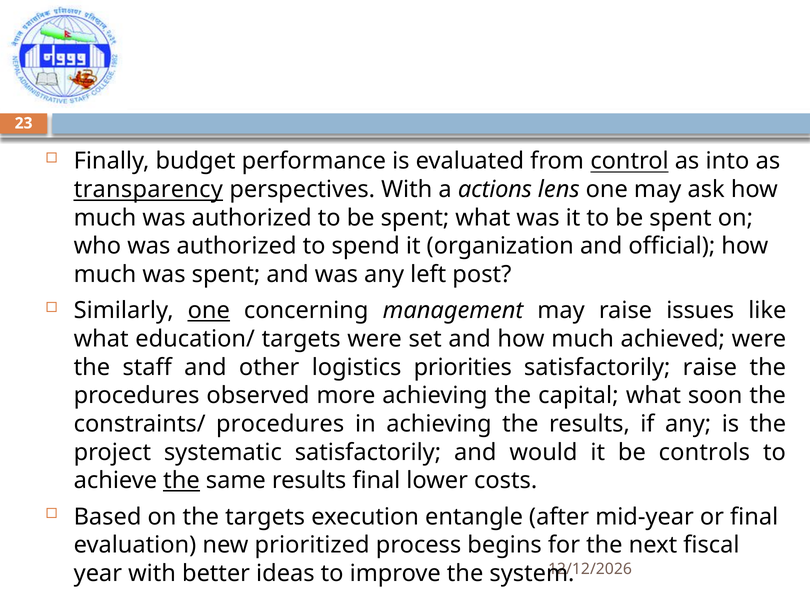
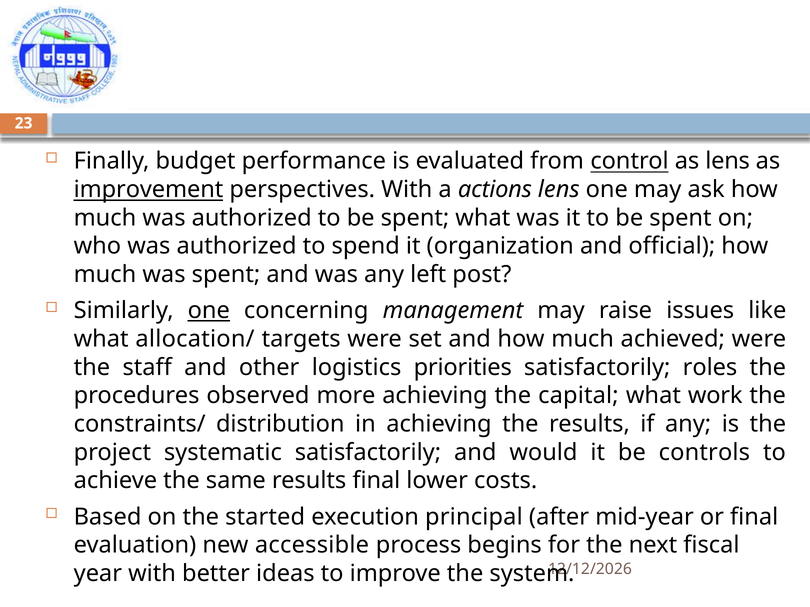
as into: into -> lens
transparency: transparency -> improvement
education/: education/ -> allocation/
satisfactorily raise: raise -> roles
soon: soon -> work
constraints/ procedures: procedures -> distribution
the at (181, 481) underline: present -> none
the targets: targets -> started
entangle: entangle -> principal
prioritized: prioritized -> accessible
